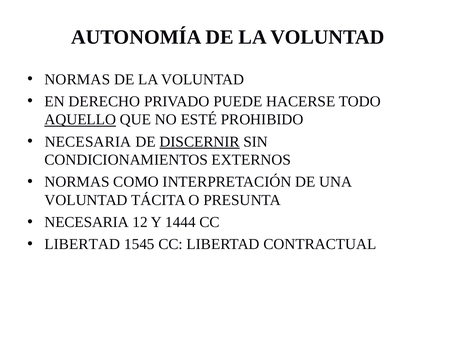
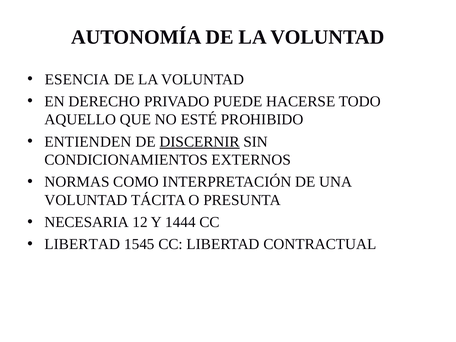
NORMAS at (77, 79): NORMAS -> ESENCIA
AQUELLO underline: present -> none
NECESARIA at (88, 142): NECESARIA -> ENTIENDEN
